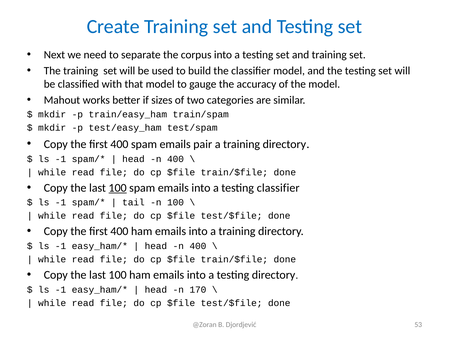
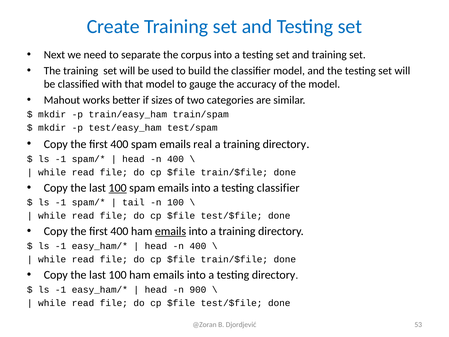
pair: pair -> real
emails at (171, 231) underline: none -> present
170: 170 -> 900
